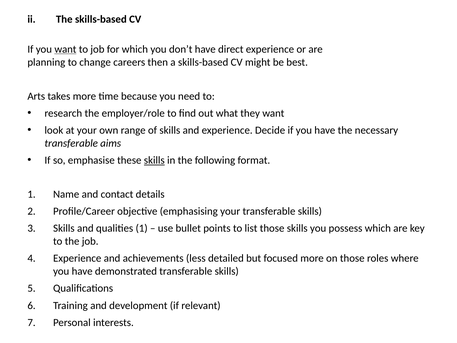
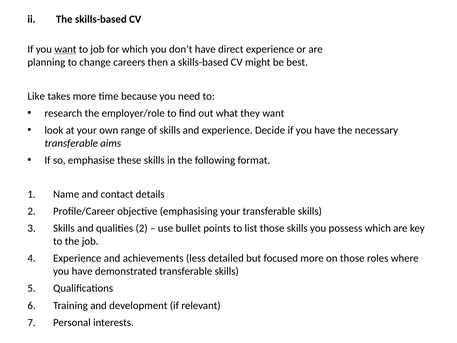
Arts: Arts -> Like
skills at (154, 160) underline: present -> none
qualities 1: 1 -> 2
